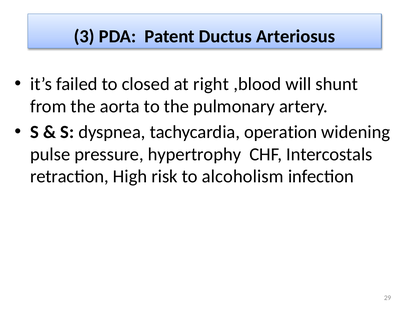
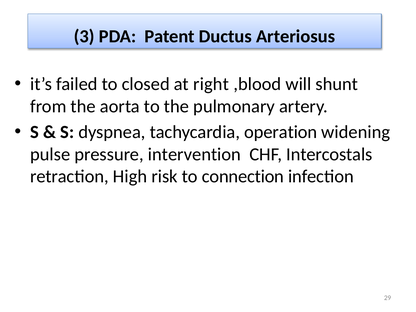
hypertrophy: hypertrophy -> intervention
alcoholism: alcoholism -> connection
